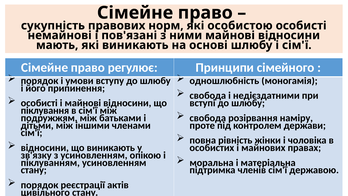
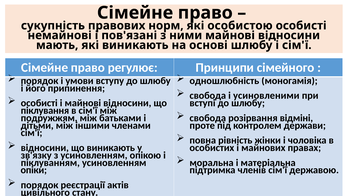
недієздатними: недієздатними -> усиновленими
наміру: наміру -> відміні
стану at (34, 170): стану -> опіки
